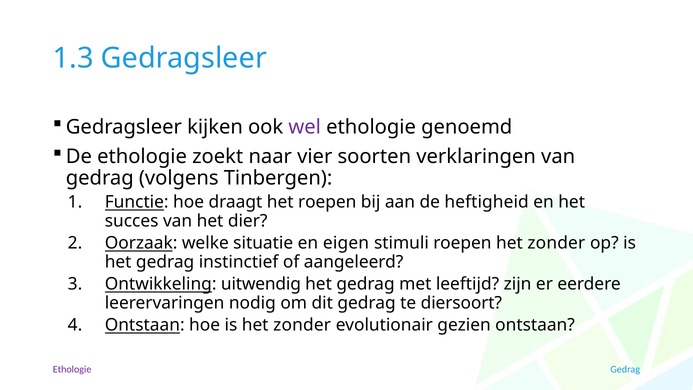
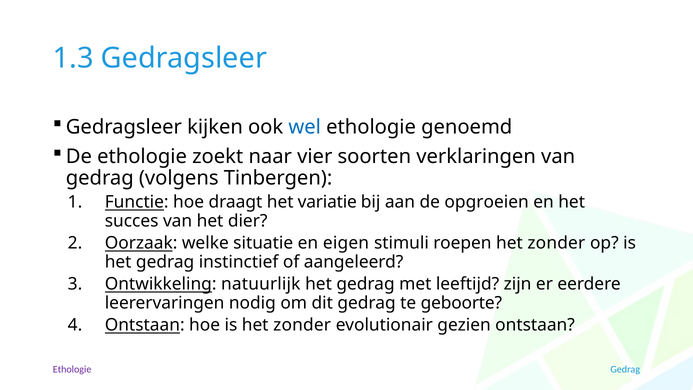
wel colour: purple -> blue
het roepen: roepen -> variatie
heftigheid: heftigheid -> opgroeien
uitwendig: uitwendig -> natuurlijk
diersoort: diersoort -> geboorte
